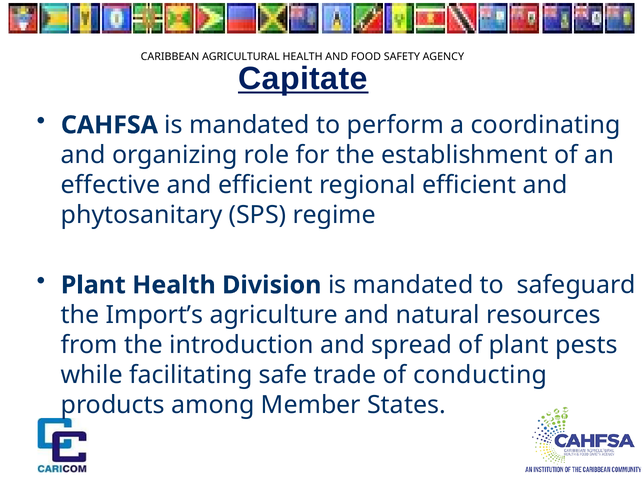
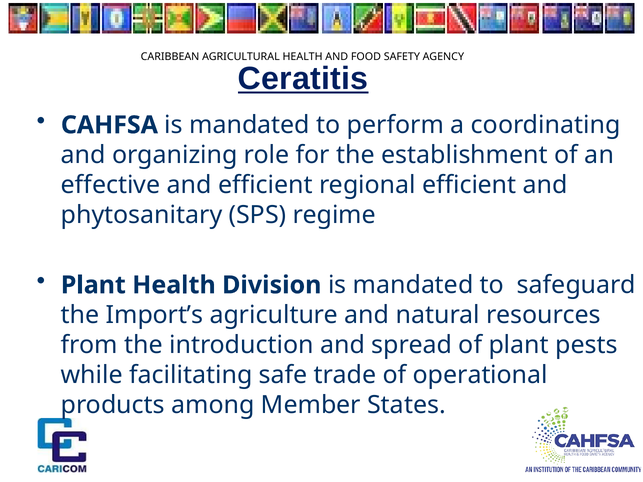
Capitate: Capitate -> Ceratitis
conducting: conducting -> operational
